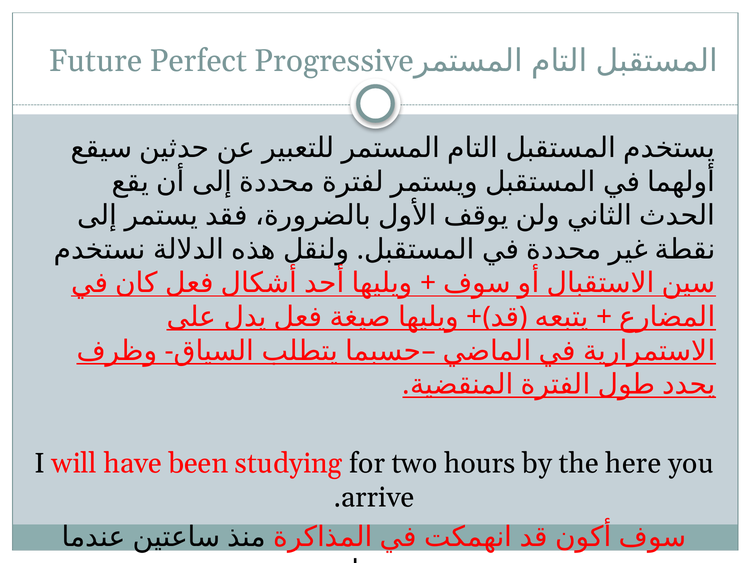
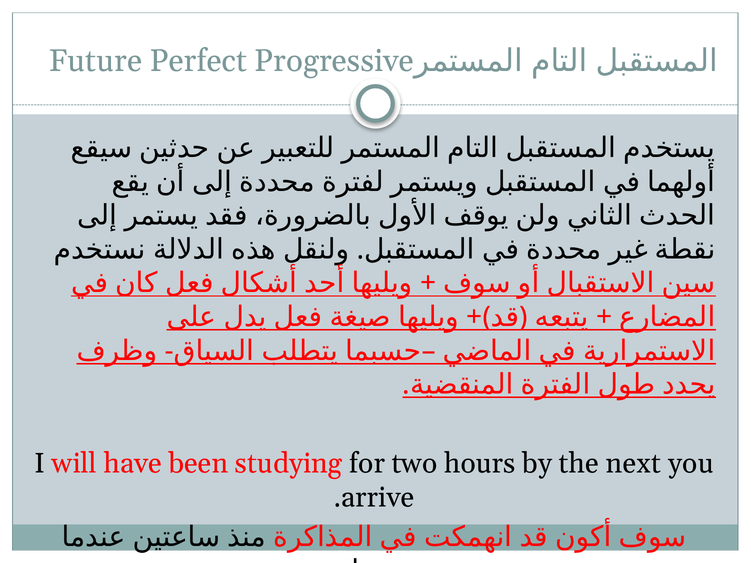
here: here -> next
